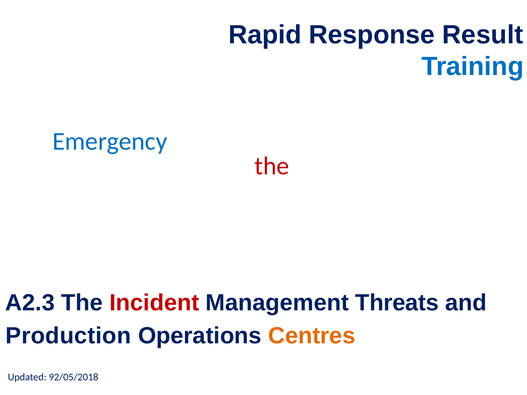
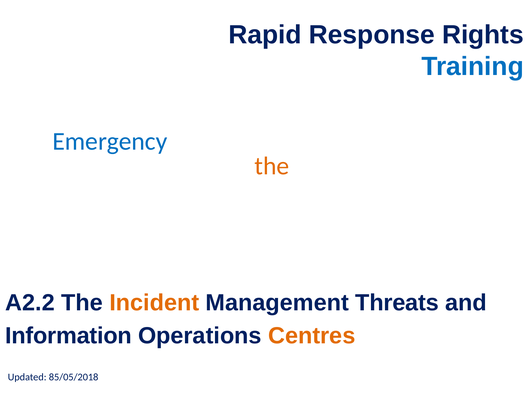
Result: Result -> Rights
the at (272, 166) colour: red -> orange
A2.3: A2.3 -> A2.2
Incident colour: red -> orange
Production: Production -> Information
92/05/2018: 92/05/2018 -> 85/05/2018
